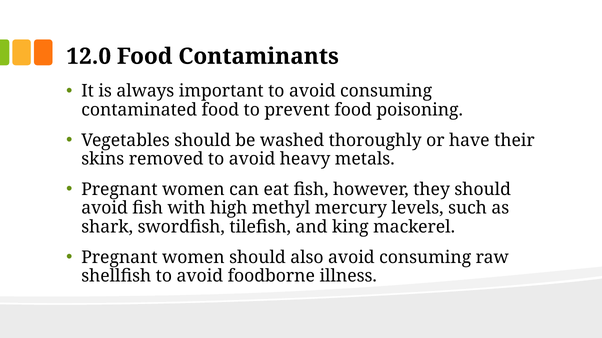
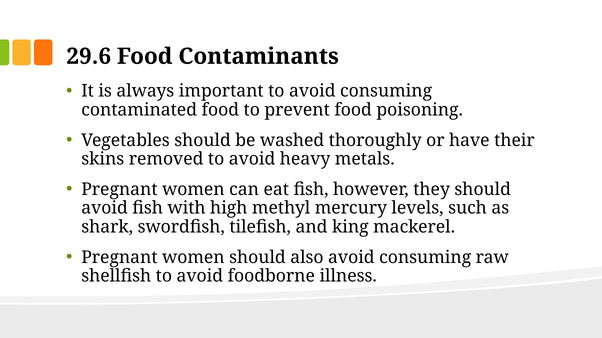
12.0: 12.0 -> 29.6
